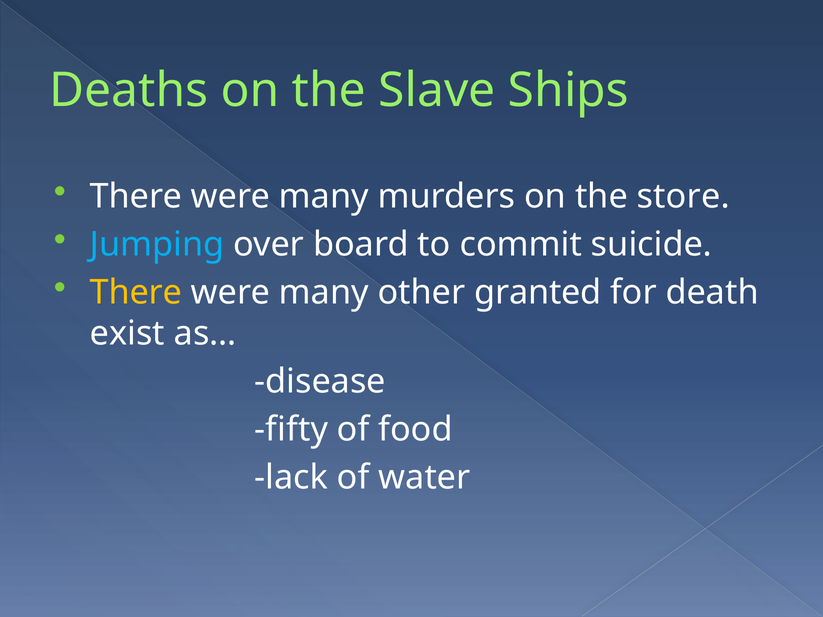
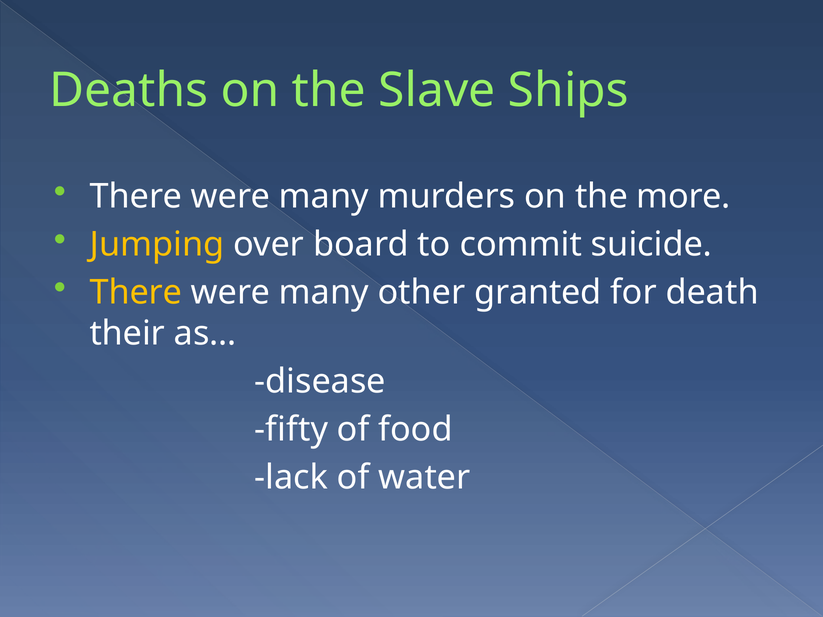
store: store -> more
Jumping colour: light blue -> yellow
exist: exist -> their
